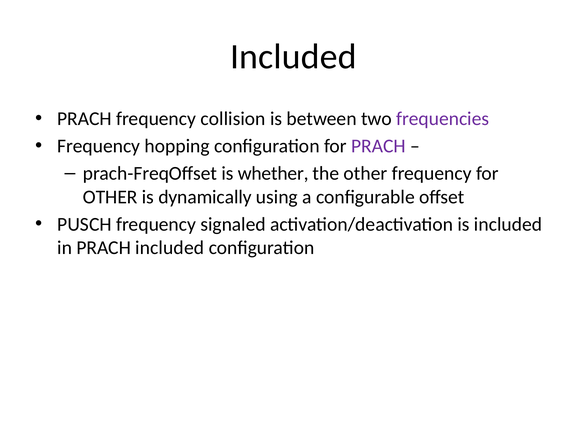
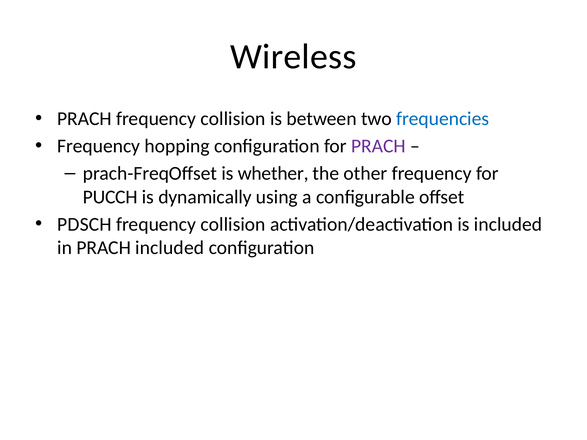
Included at (293, 57): Included -> Wireless
frequencies colour: purple -> blue
OTHER at (110, 197): OTHER -> PUCCH
PUSCH: PUSCH -> PDSCH
signaled at (233, 224): signaled -> collision
